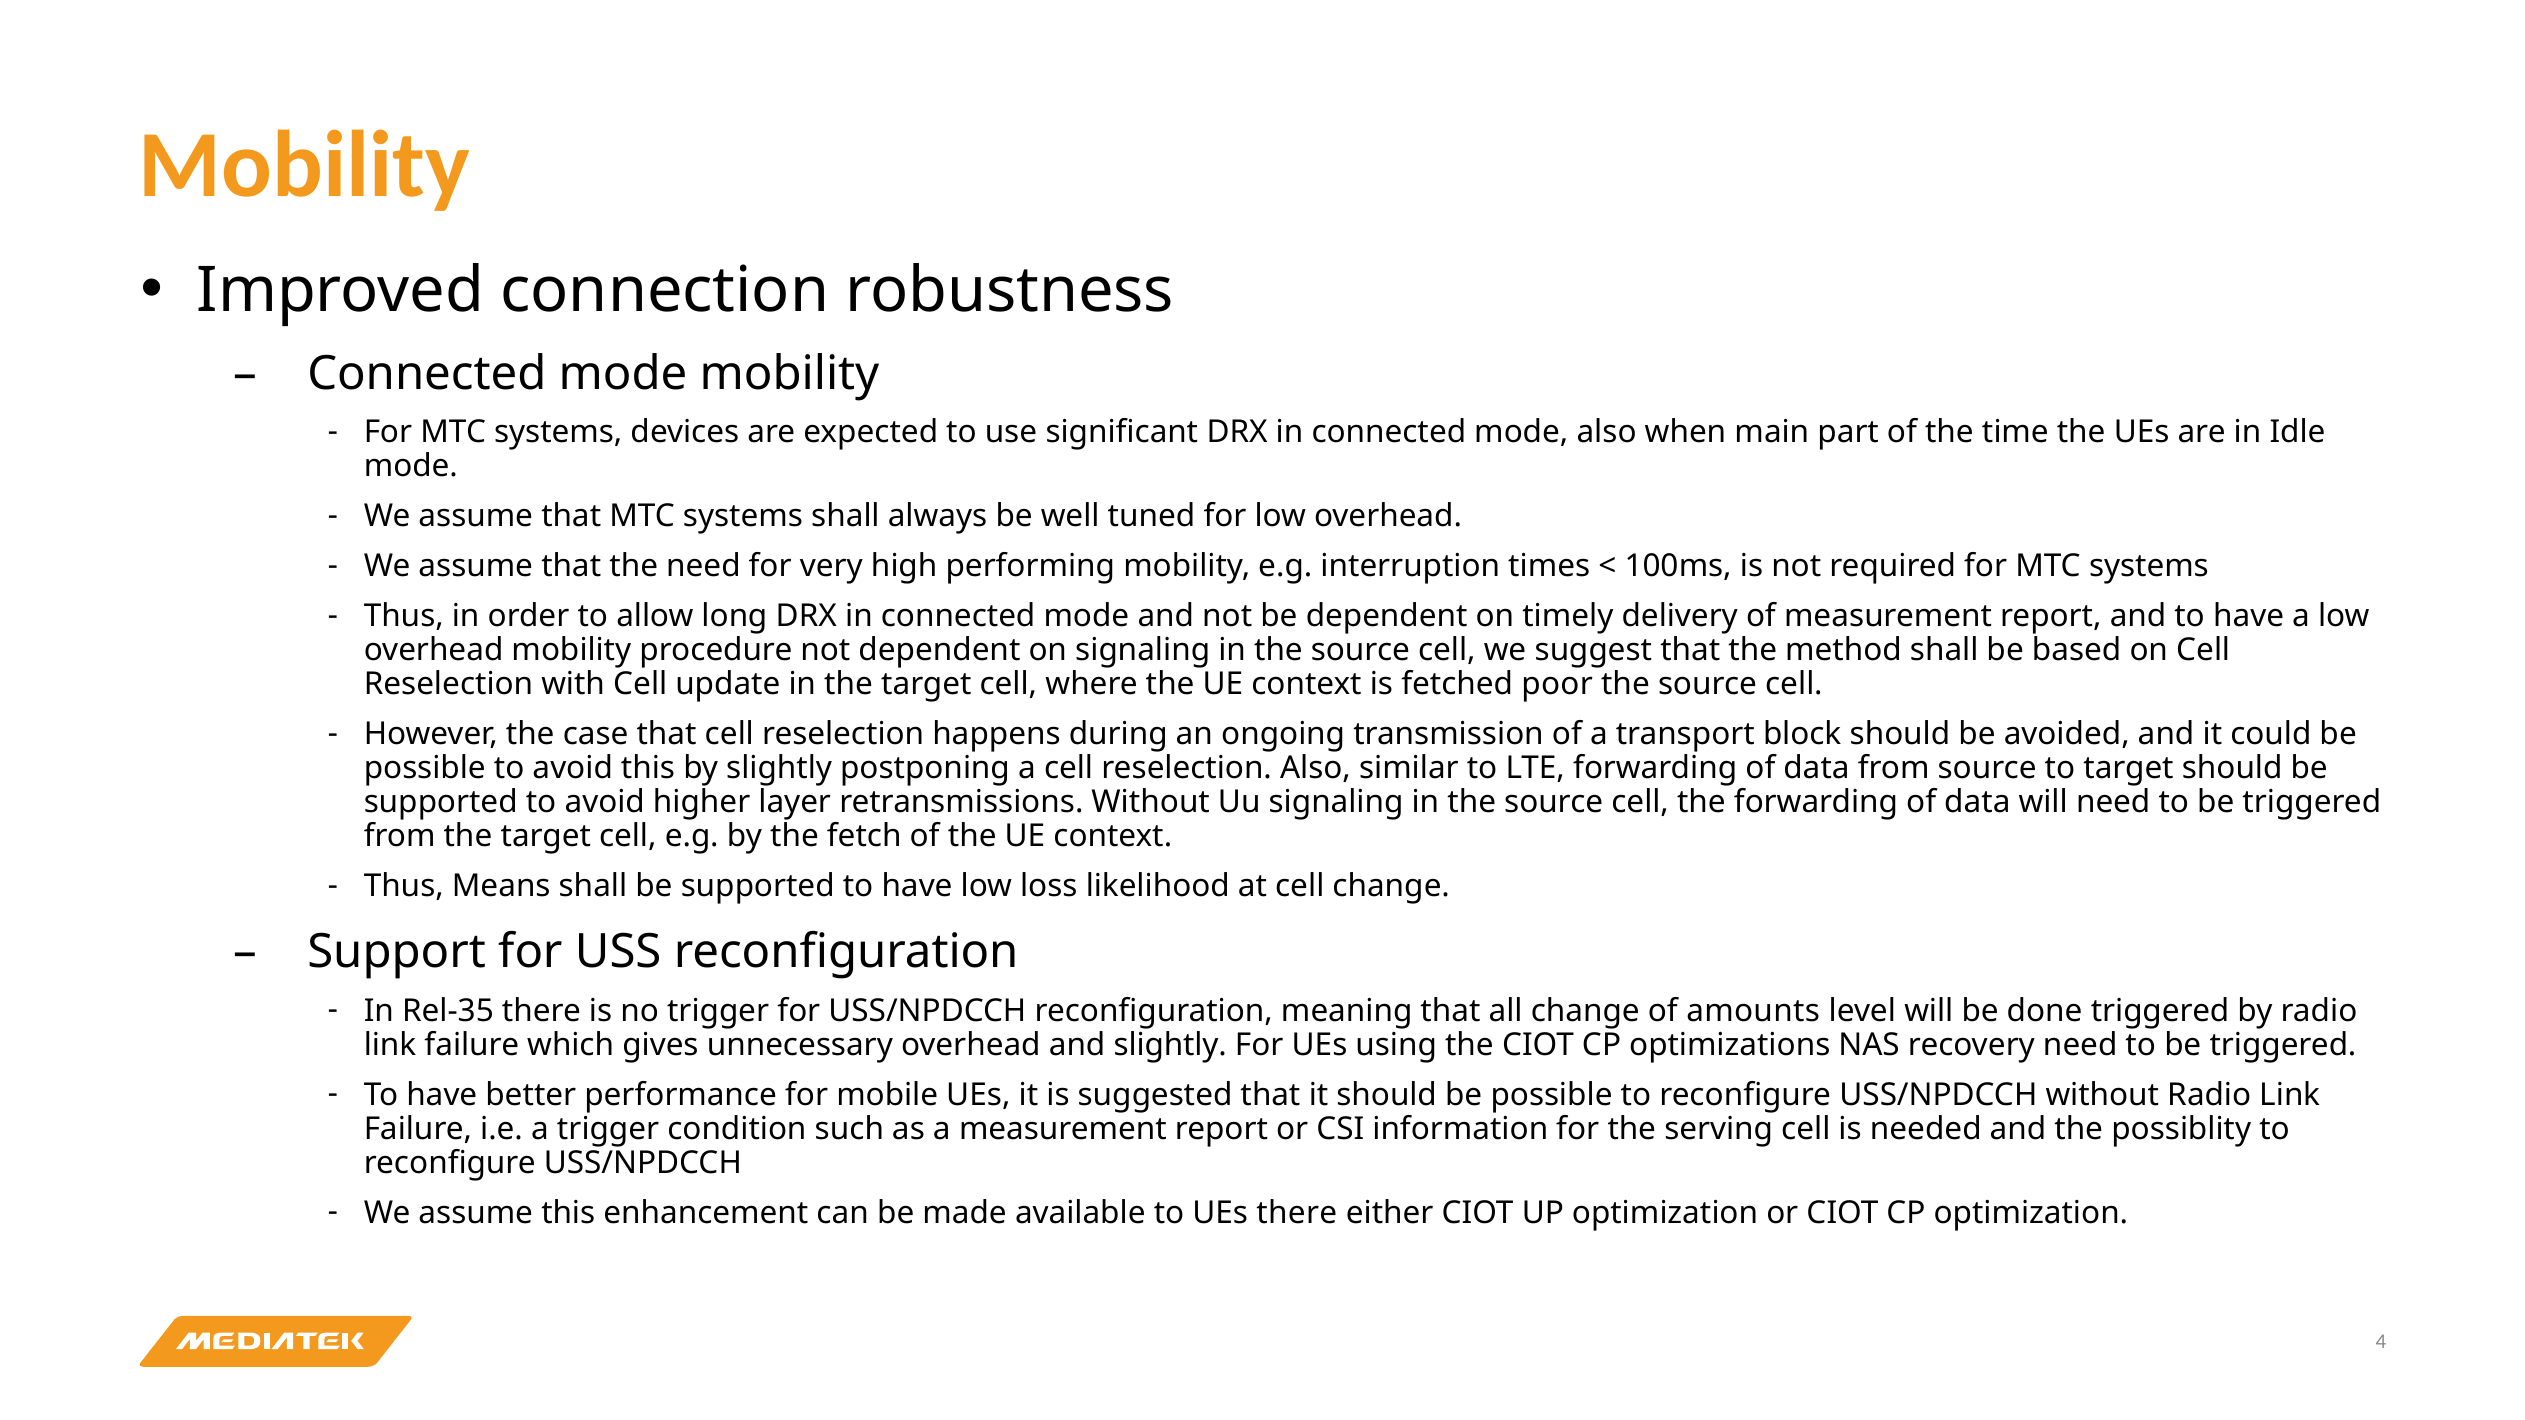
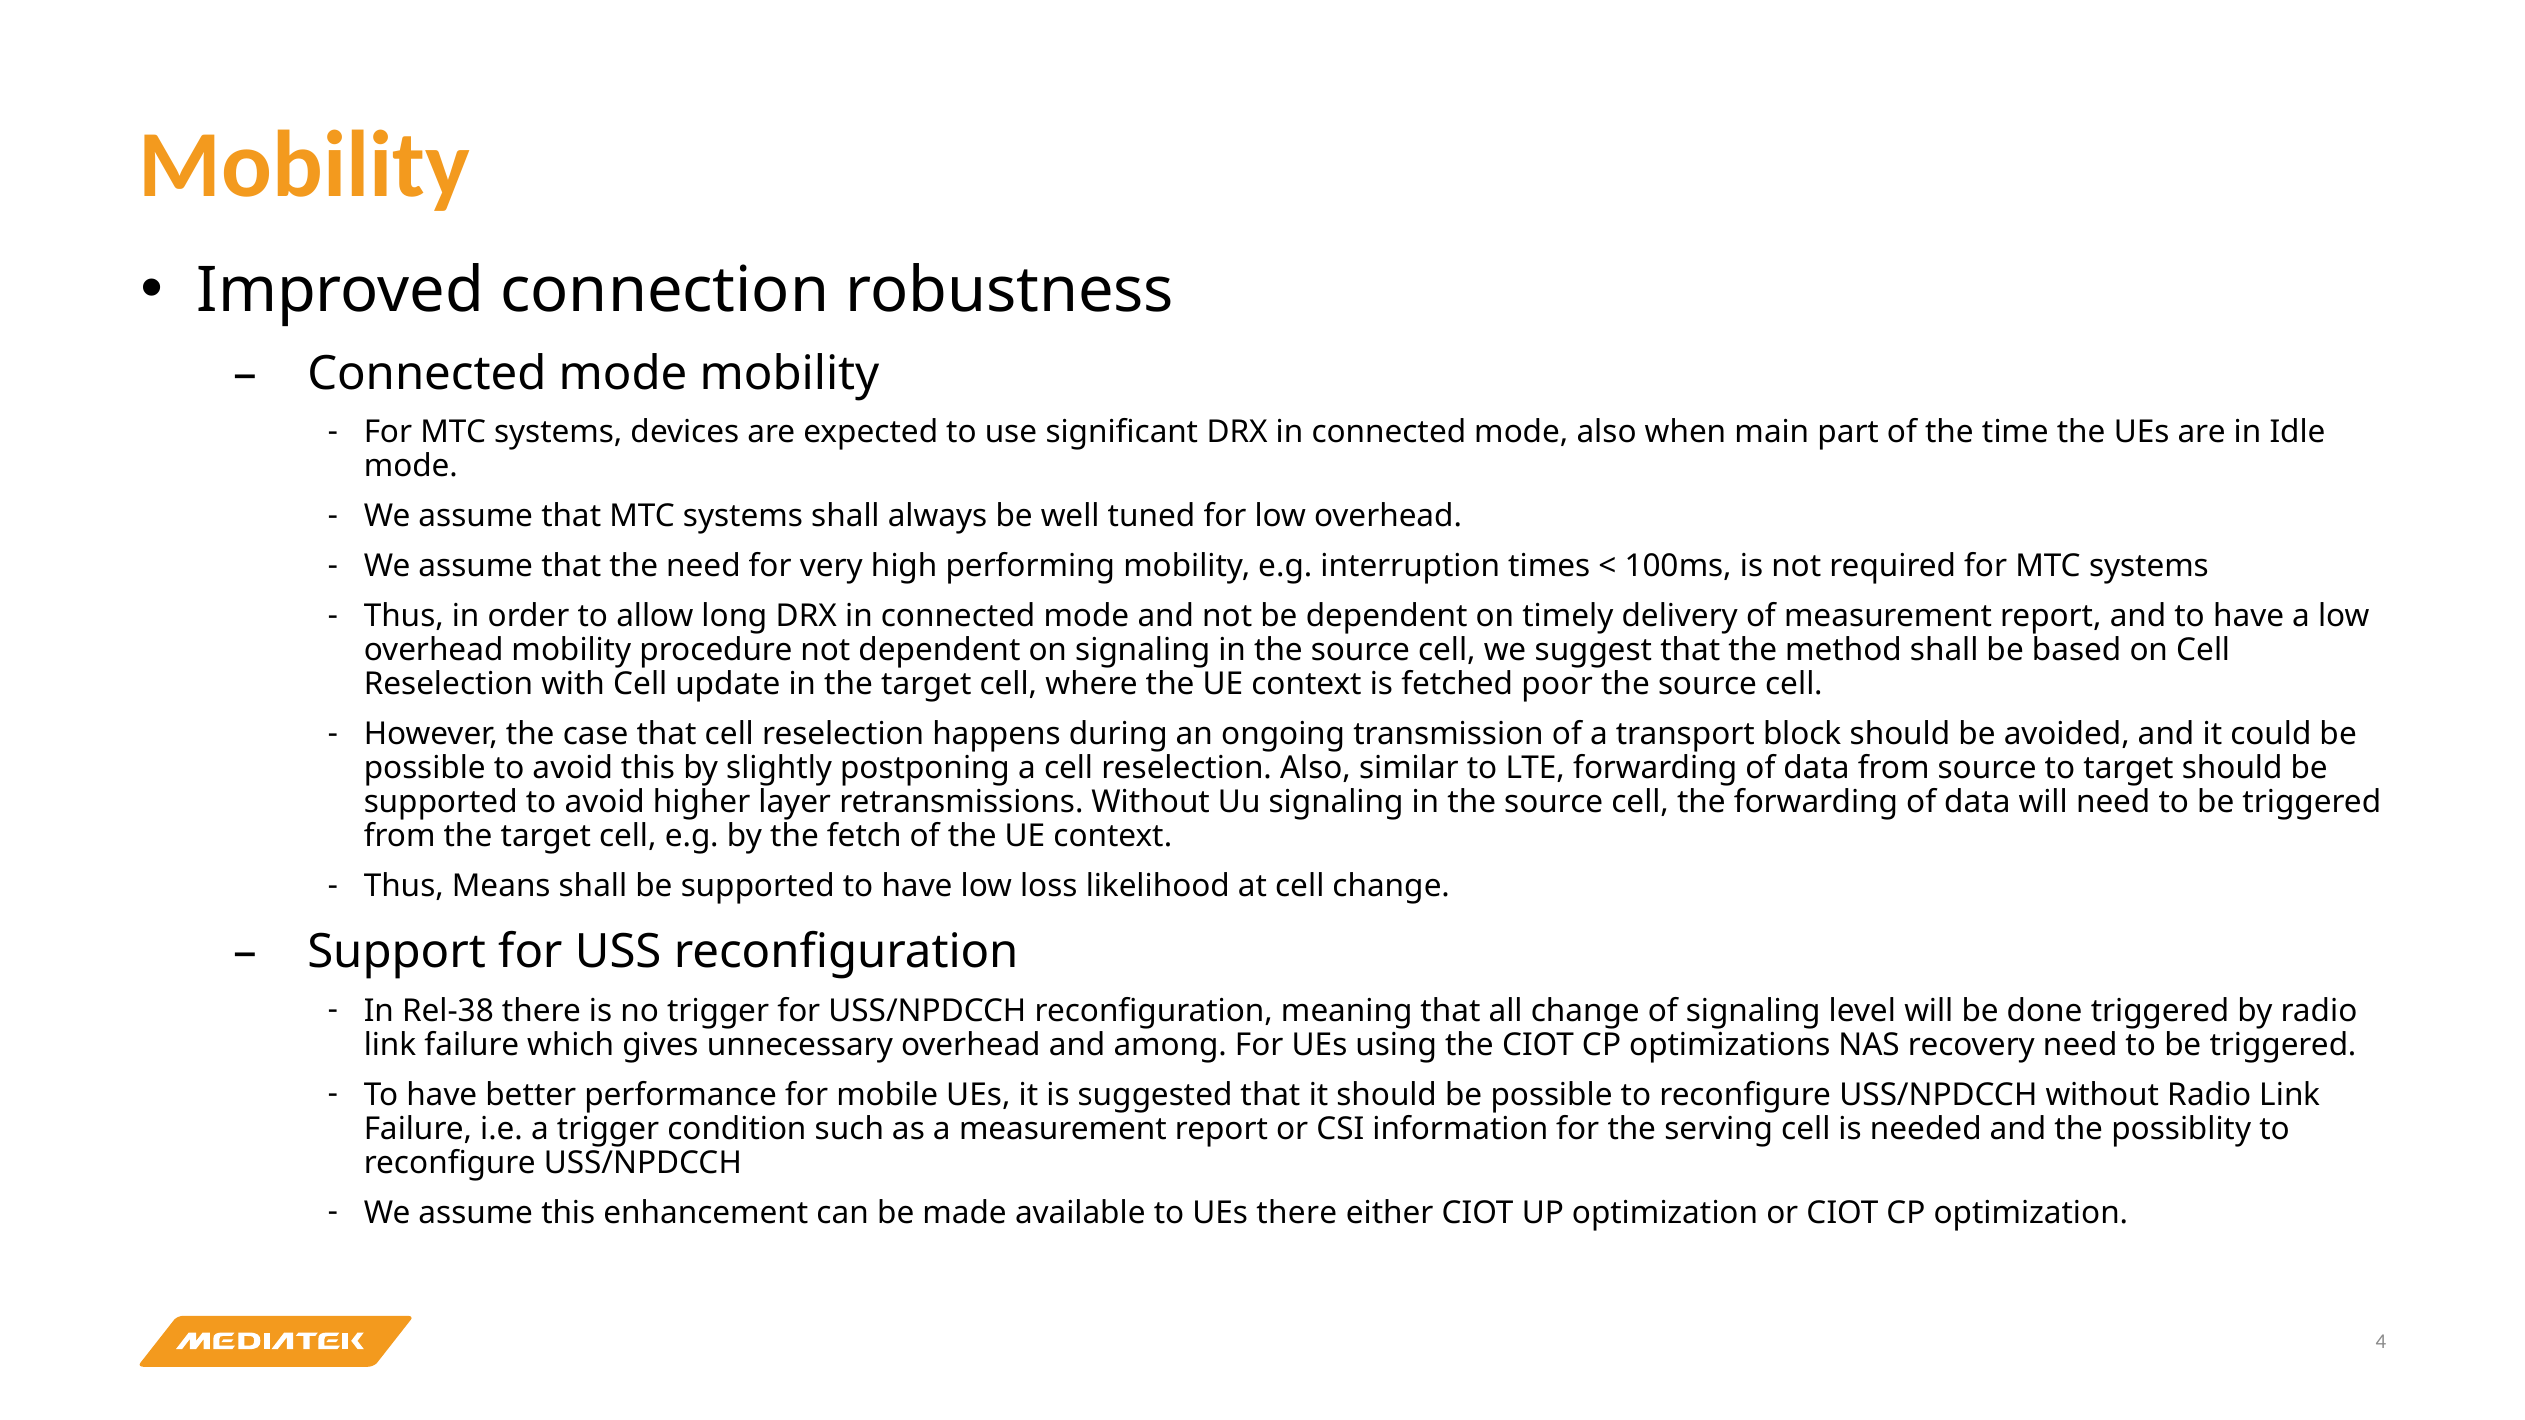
Rel-35: Rel-35 -> Rel-38
of amounts: amounts -> signaling
and slightly: slightly -> among
